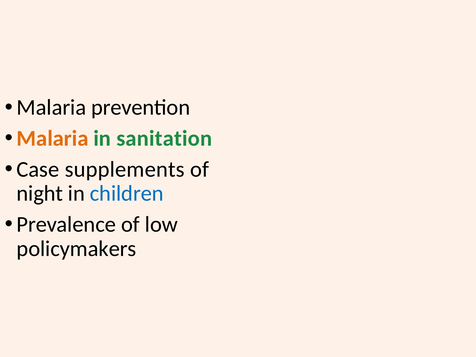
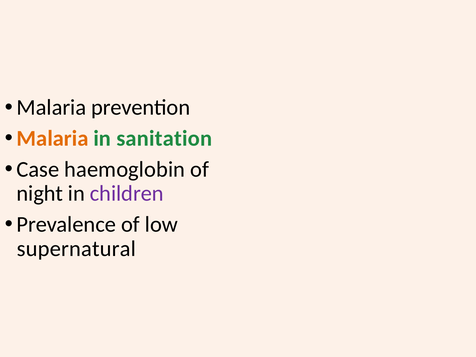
supplements: supplements -> haemoglobin
children colour: blue -> purple
policymakers: policymakers -> supernatural
